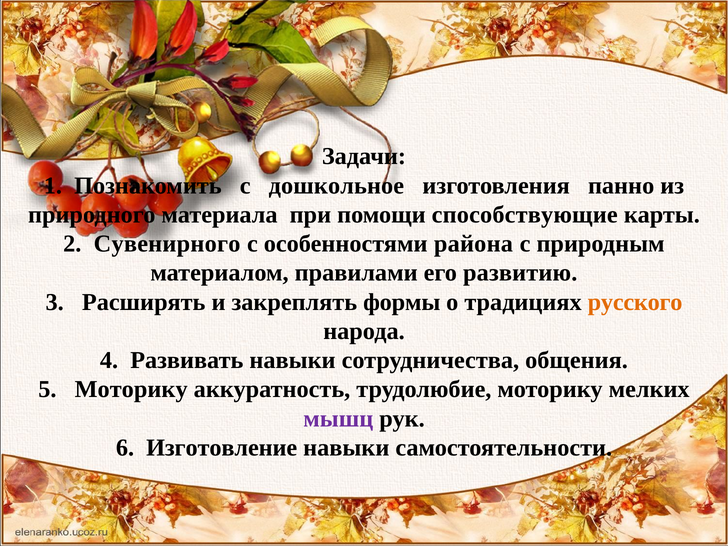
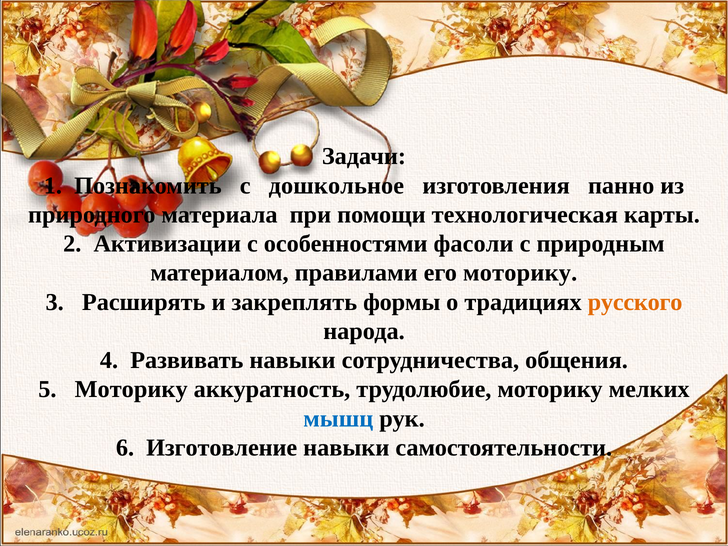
способствующие: способствующие -> технологическая
Сувенирного: Сувенирного -> Активизации
района: района -> фасоли
его развитию: развитию -> моторику
мышц colour: purple -> blue
